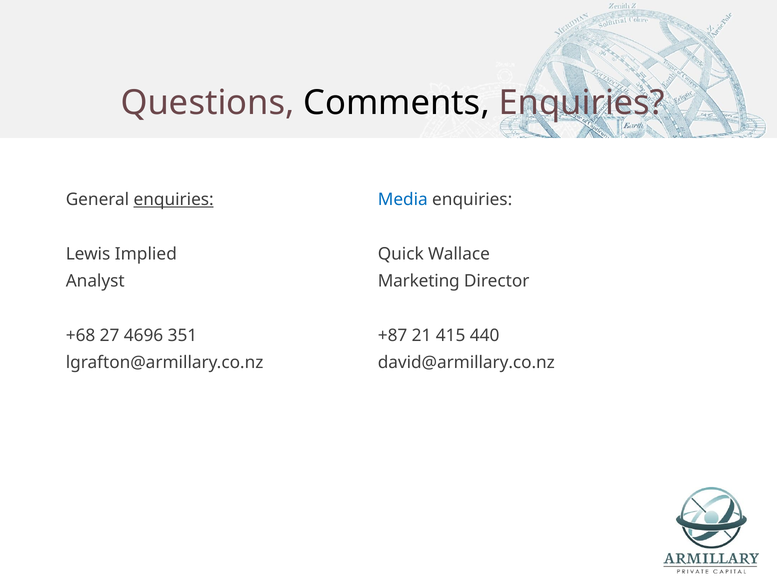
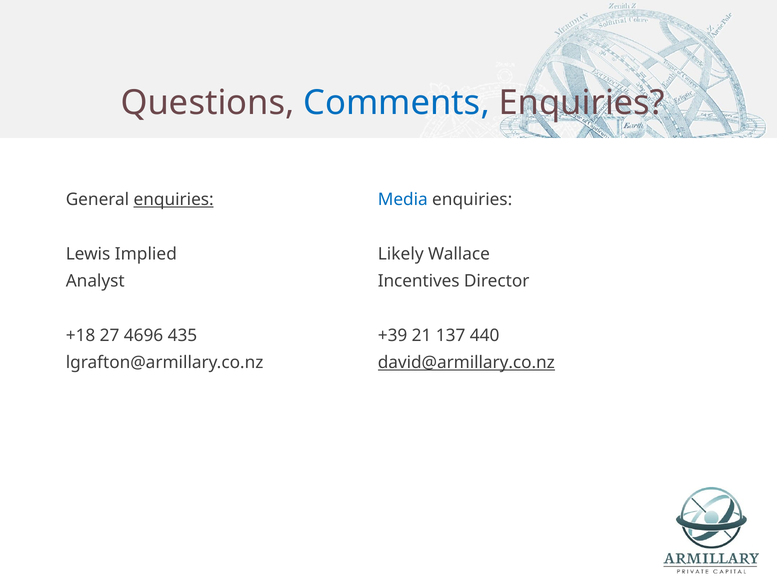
Comments colour: black -> blue
Quick: Quick -> Likely
Marketing: Marketing -> Incentives
+68: +68 -> +18
351: 351 -> 435
+87: +87 -> +39
415: 415 -> 137
david@armillary.co.nz underline: none -> present
